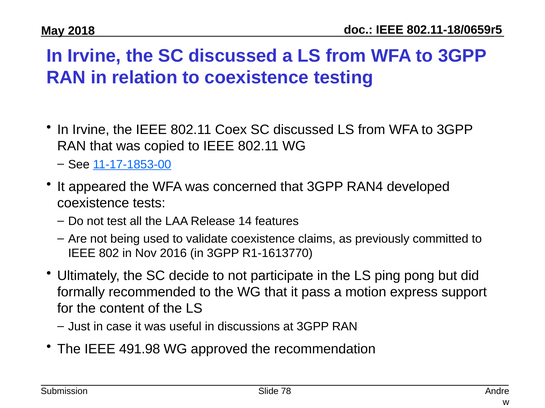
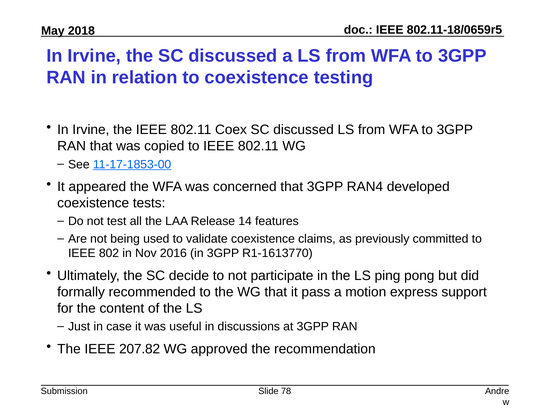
491.98: 491.98 -> 207.82
